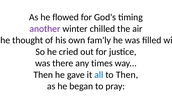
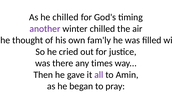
he flowed: flowed -> chilled
all colour: blue -> purple
to Then: Then -> Amin
